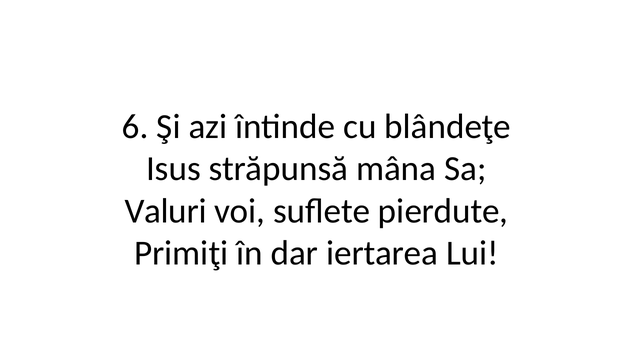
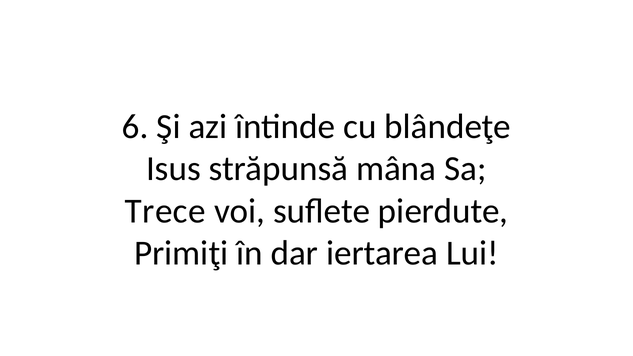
Valuri: Valuri -> Trece
